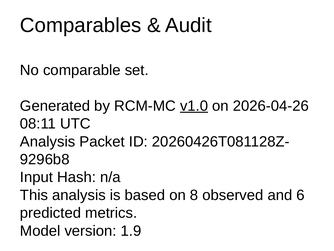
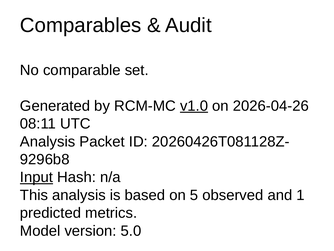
Input underline: none -> present
8: 8 -> 5
6: 6 -> 1
1.9: 1.9 -> 5.0
